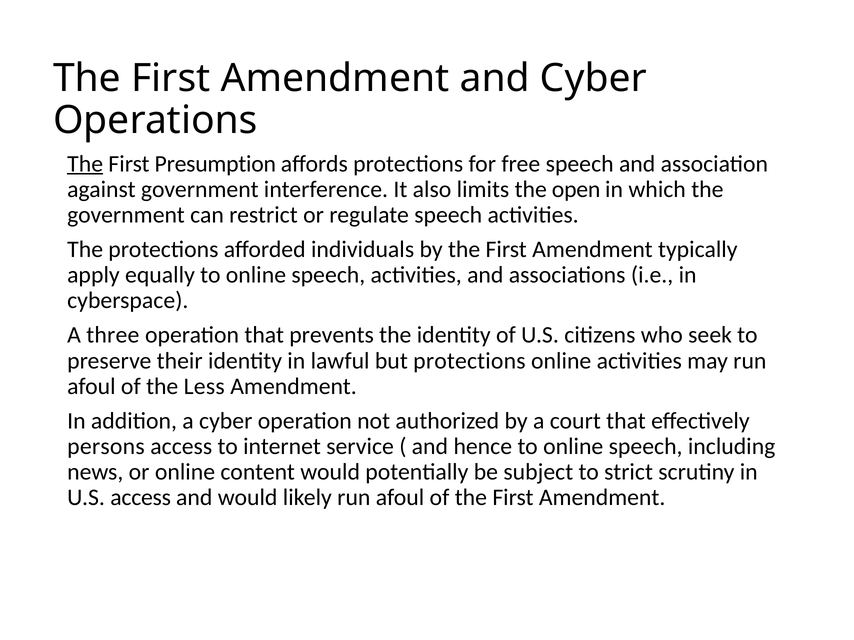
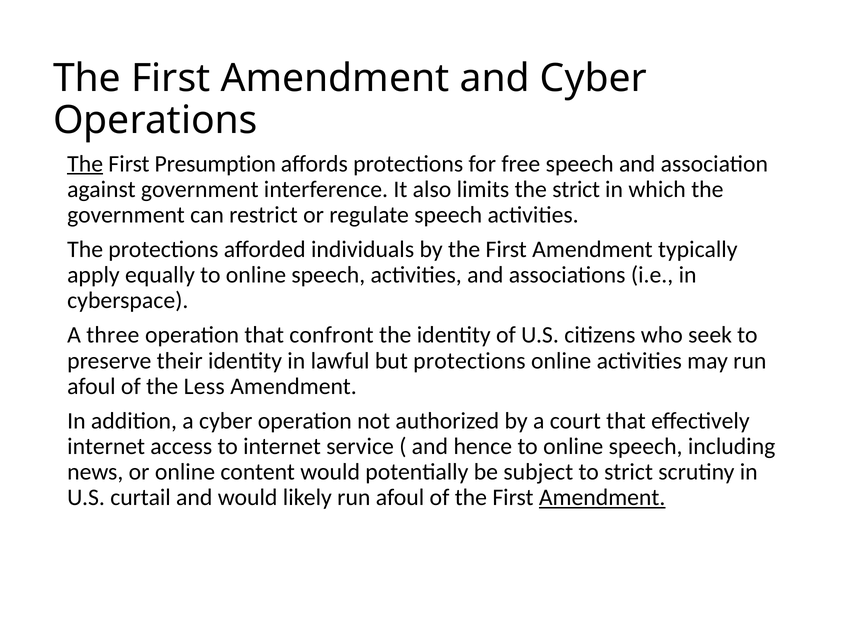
the open: open -> strict
prevents: prevents -> confront
persons at (106, 447): persons -> internet
U.S access: access -> curtail
Amendment at (602, 498) underline: none -> present
